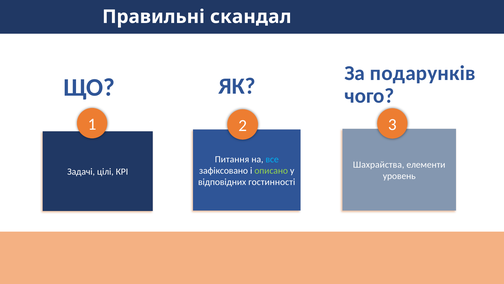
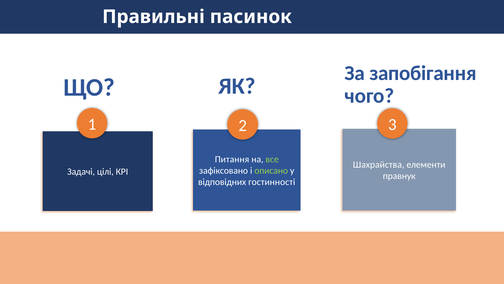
скандал: скандал -> пасинок
подарунків: подарунків -> запобігання
все colour: light blue -> light green
уровень: уровень -> правнук
